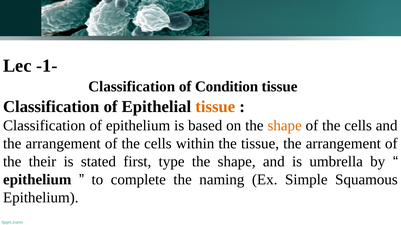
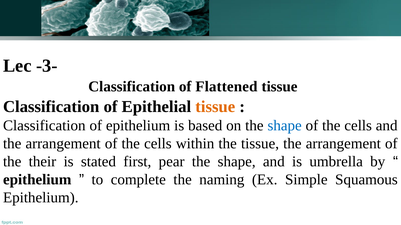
-1-: -1- -> -3-
Condition: Condition -> Flattened
shape at (285, 126) colour: orange -> blue
type: type -> pear
